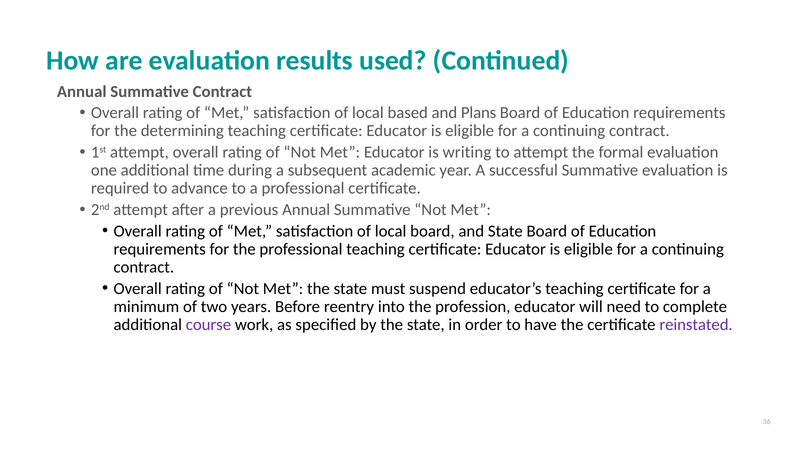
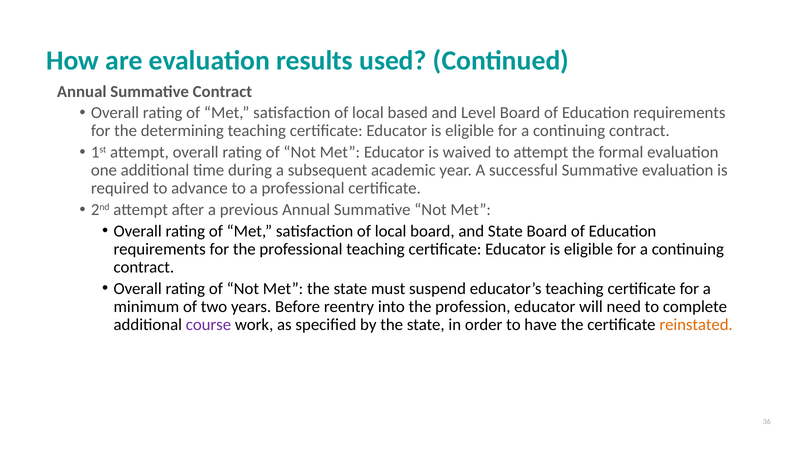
Plans: Plans -> Level
writing: writing -> waived
reinstated colour: purple -> orange
